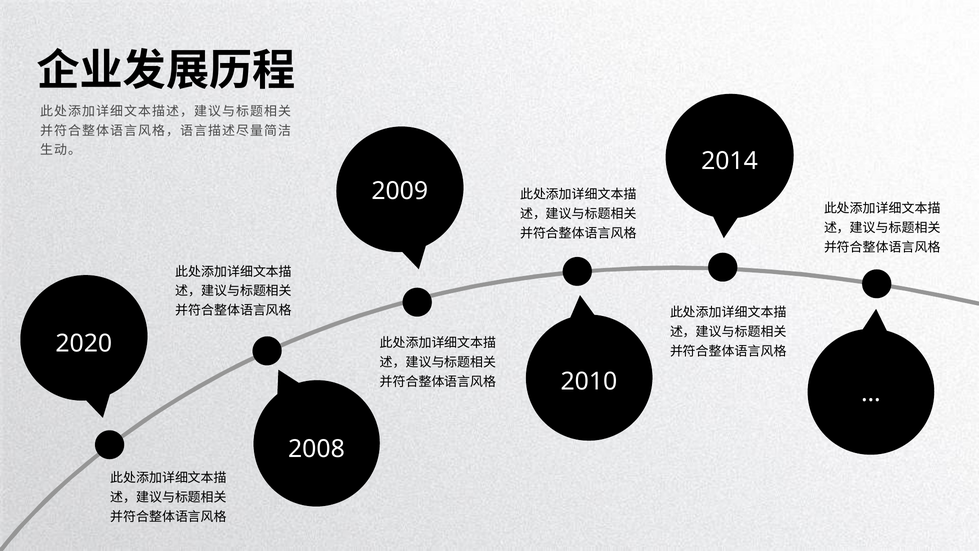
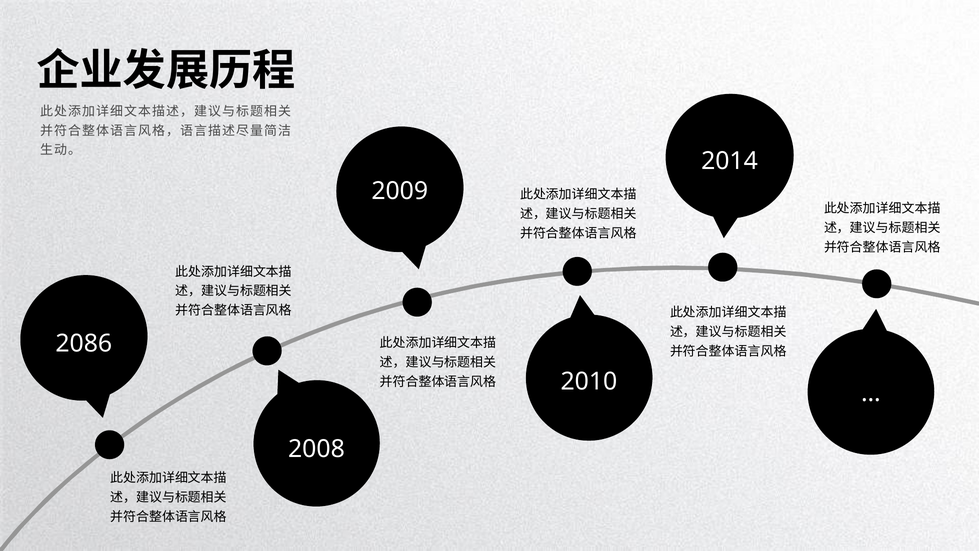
2020: 2020 -> 2086
